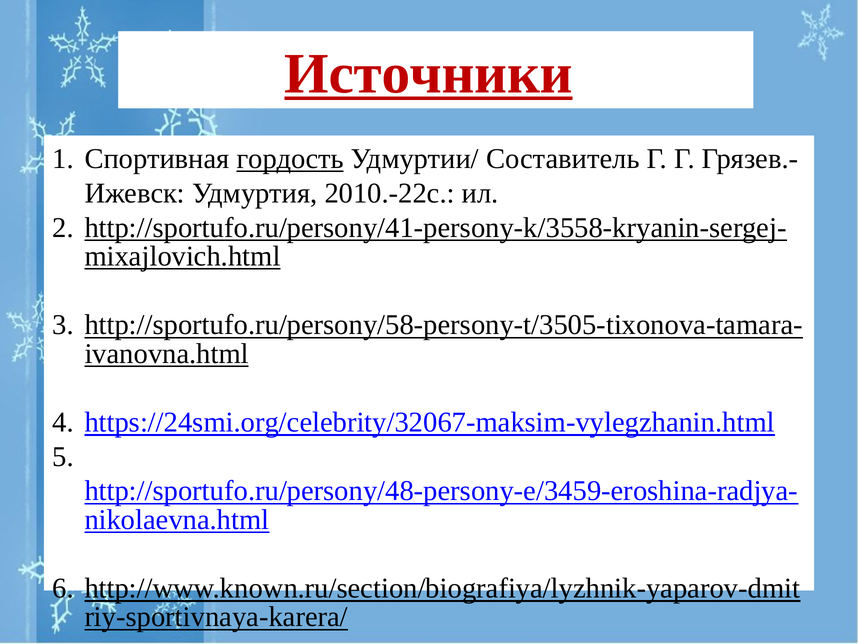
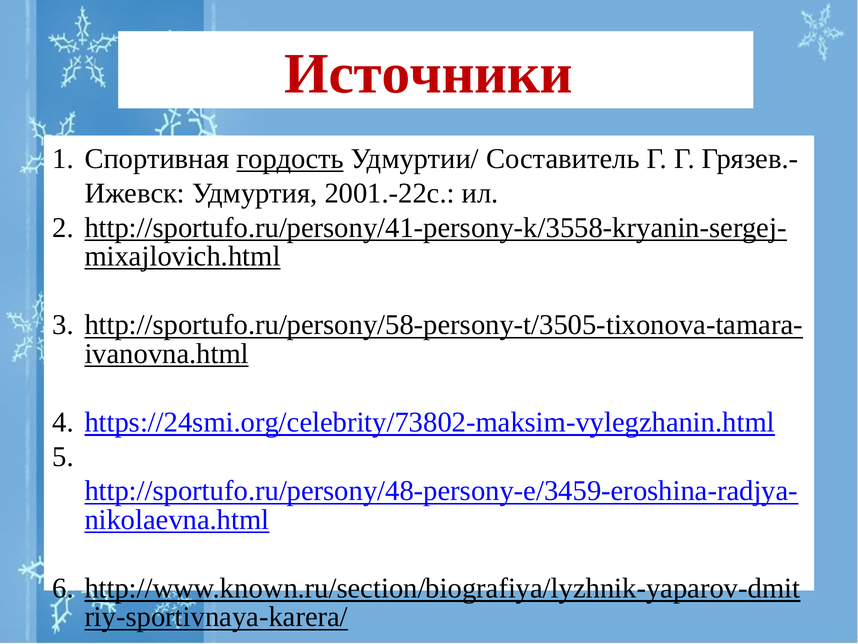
Источники underline: present -> none
2010.-22с: 2010.-22с -> 2001.-22с
https://24smi.org/celebrity/32067-maksim-vylegzhanin.html: https://24smi.org/celebrity/32067-maksim-vylegzhanin.html -> https://24smi.org/celebrity/73802-maksim-vylegzhanin.html
